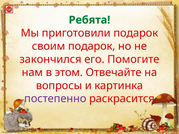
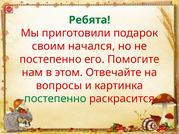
своим подарок: подарок -> начался
закончился at (51, 59): закончился -> постепенно
постепенно at (55, 99) colour: purple -> green
